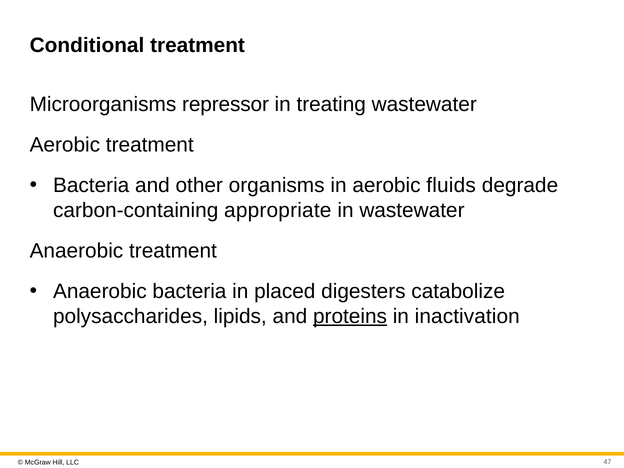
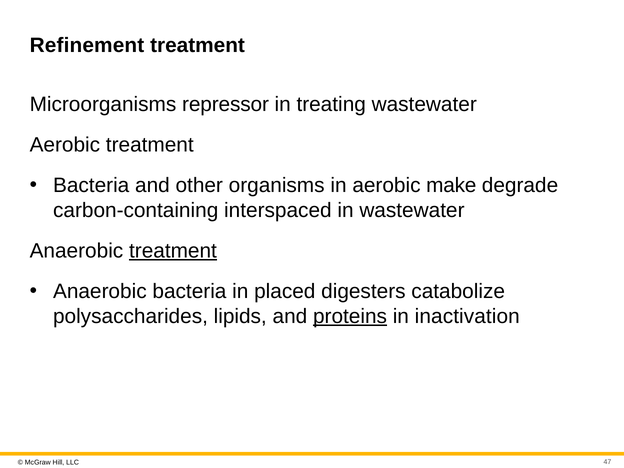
Conditional: Conditional -> Refinement
fluids: fluids -> make
appropriate: appropriate -> interspaced
treatment at (173, 251) underline: none -> present
